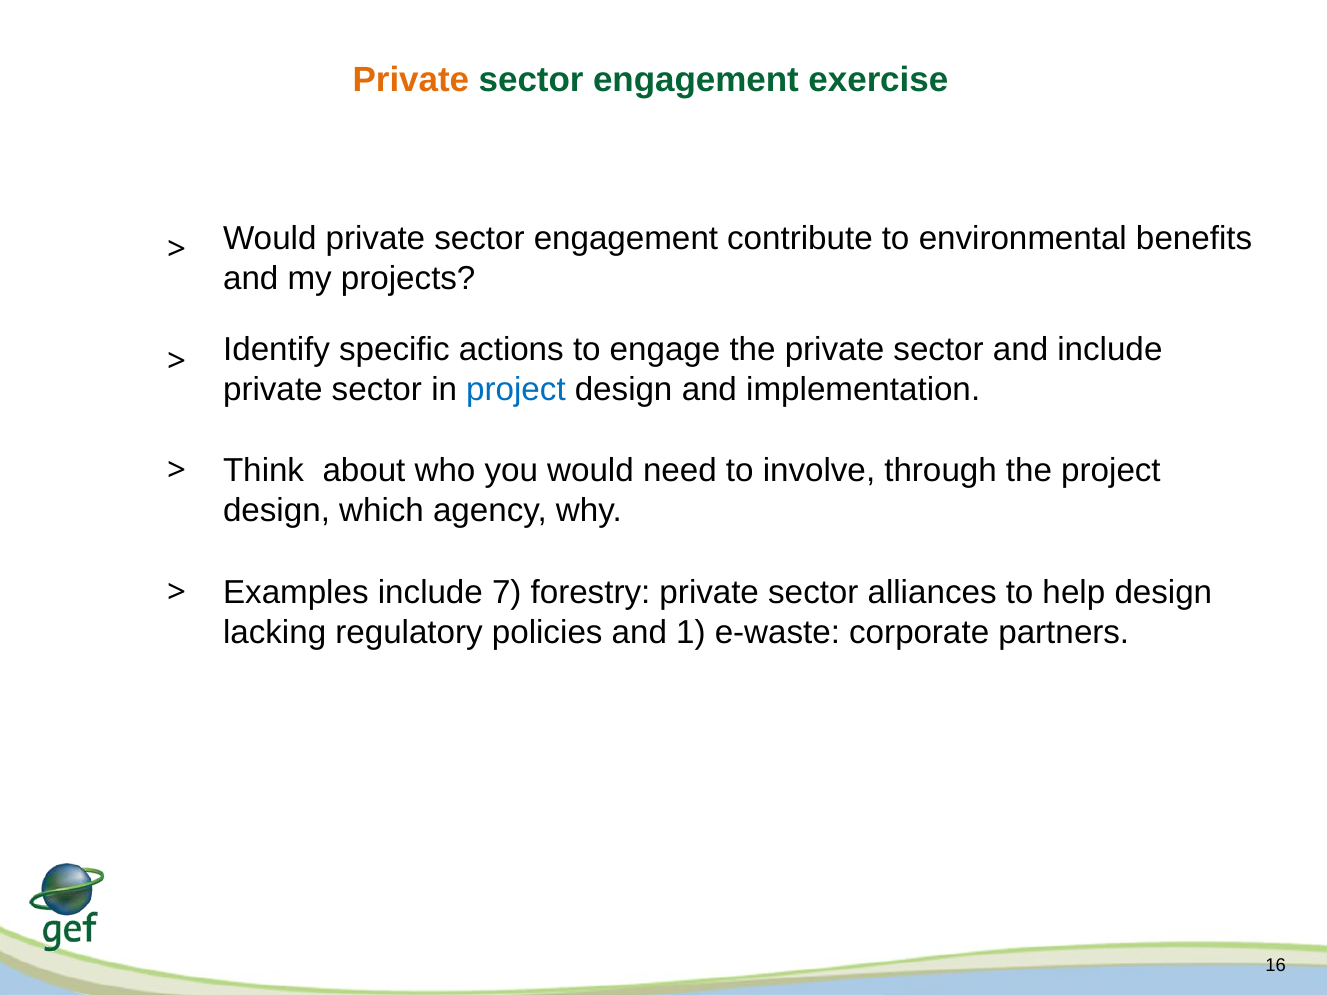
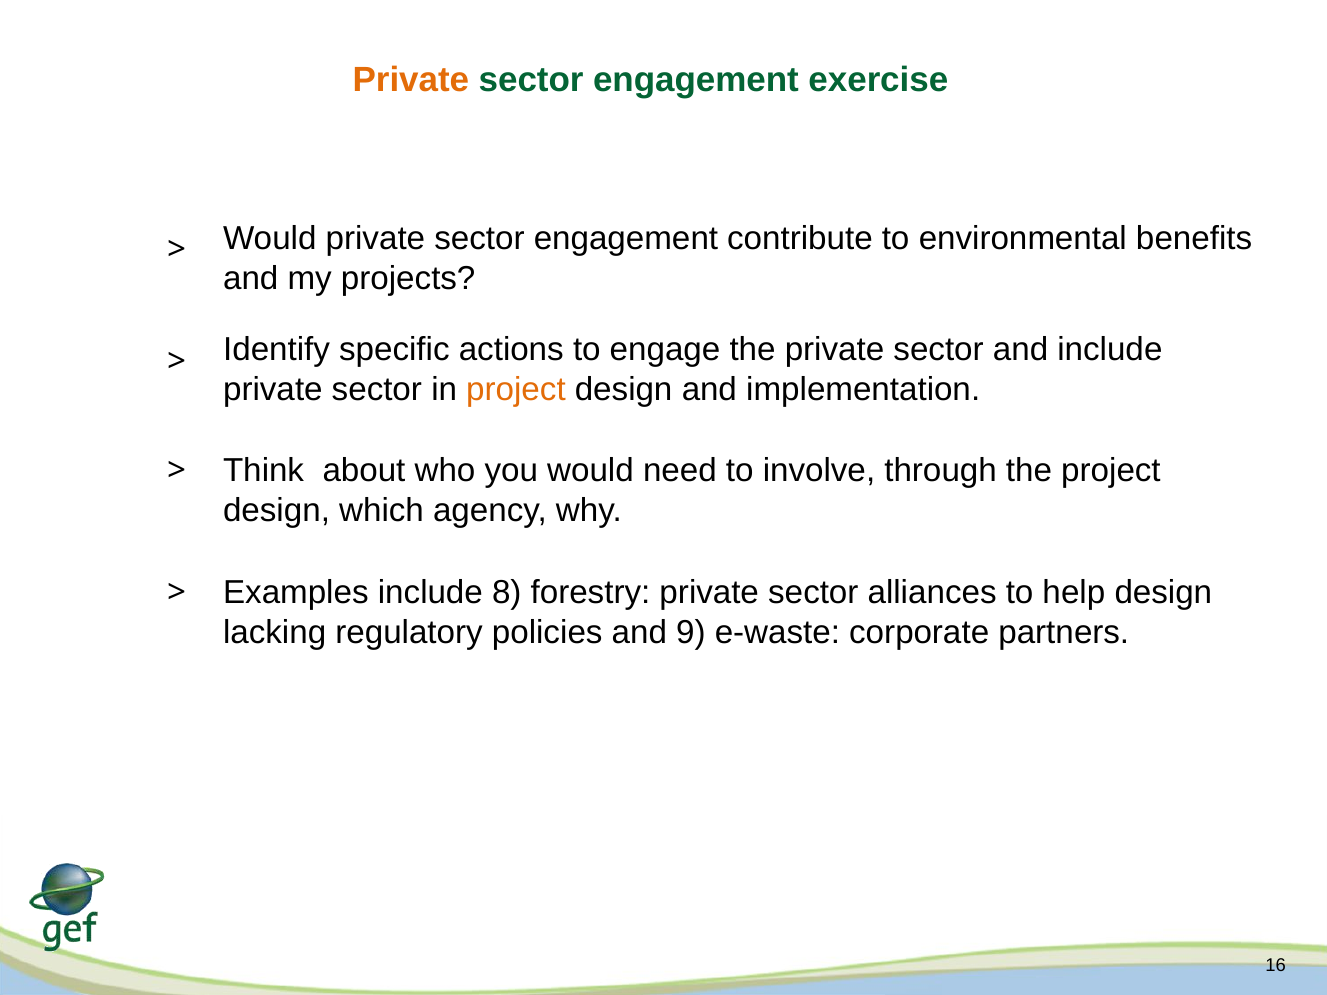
project at (516, 389) colour: blue -> orange
7: 7 -> 8
1: 1 -> 9
